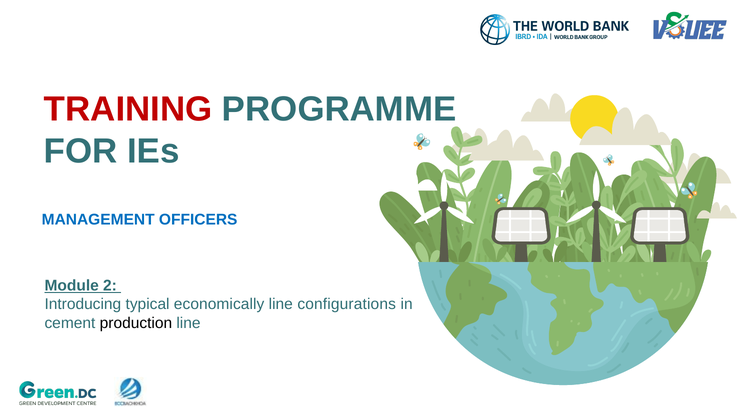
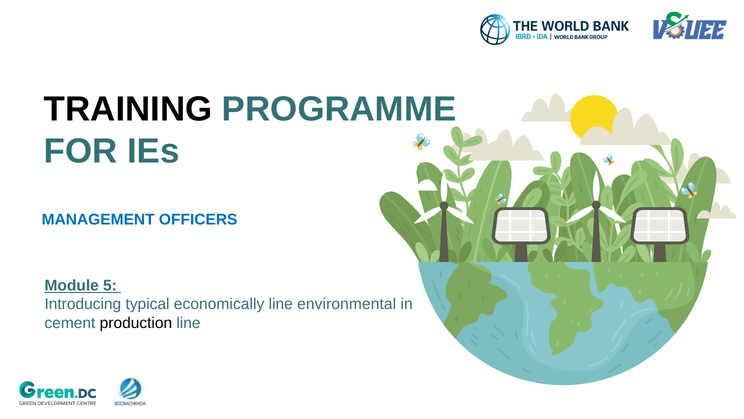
TRAINING colour: red -> black
2: 2 -> 5
configurations: configurations -> environmental
